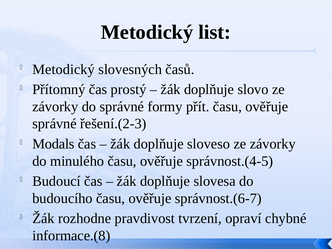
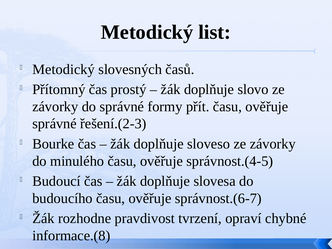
Modals: Modals -> Bourke
